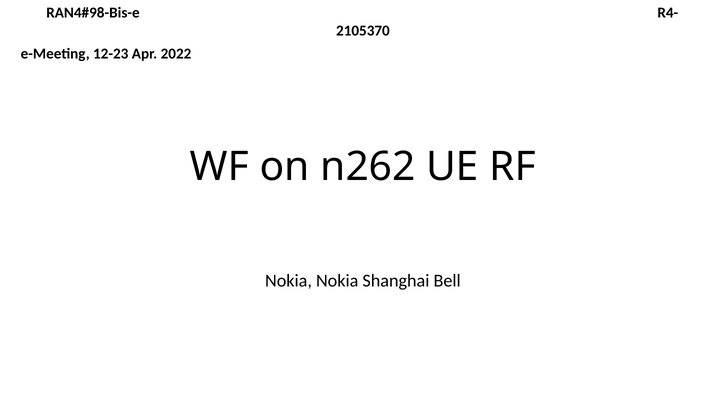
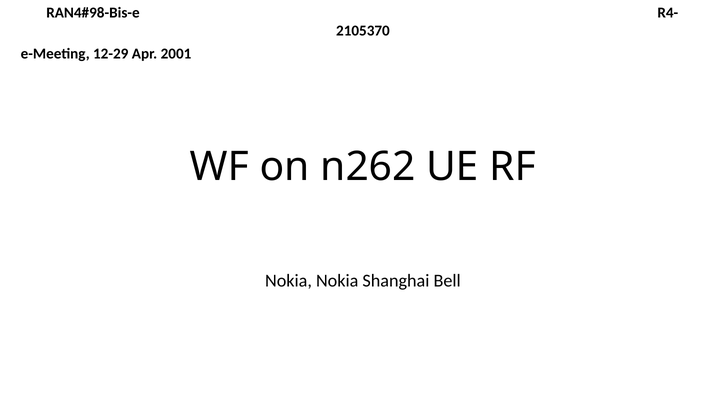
12-23: 12-23 -> 12-29
2022: 2022 -> 2001
